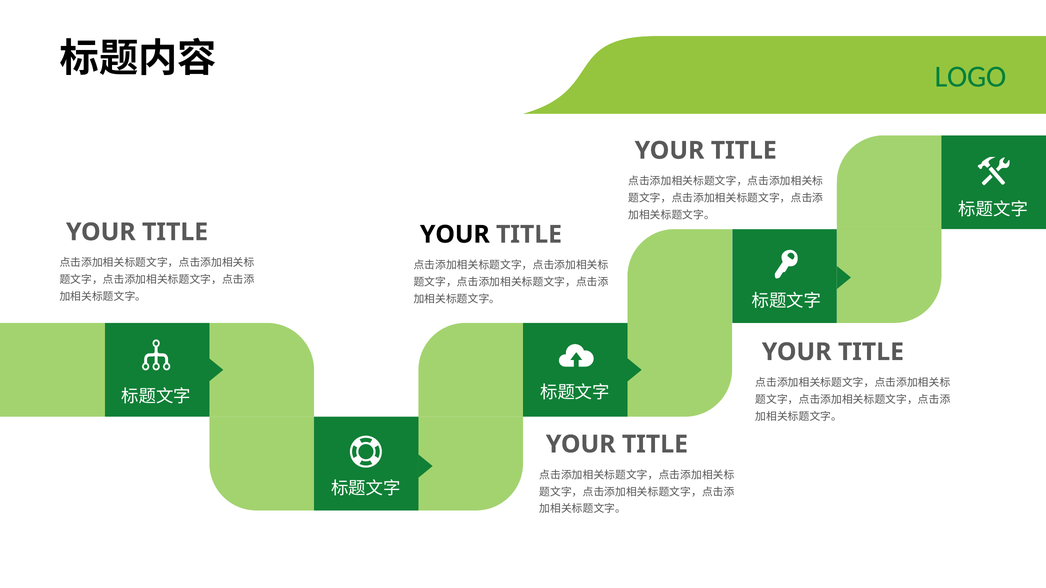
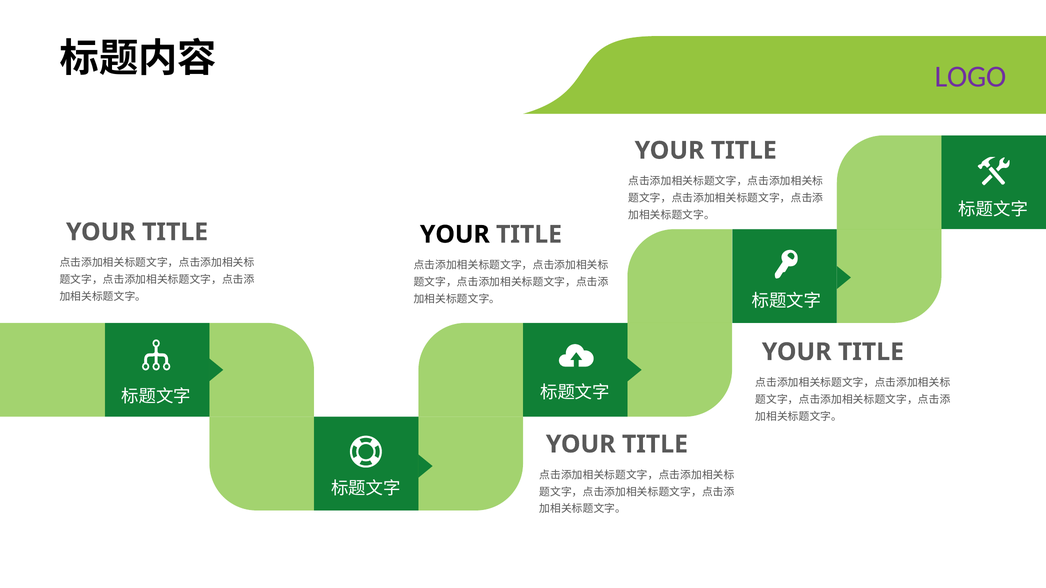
LOGO colour: green -> purple
